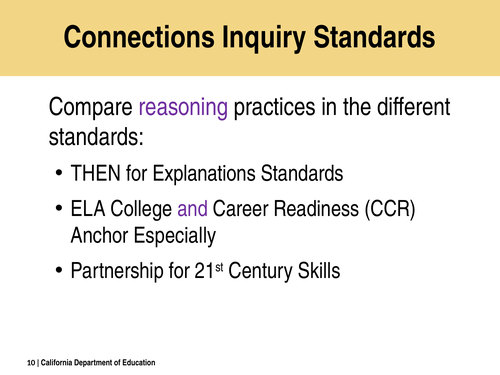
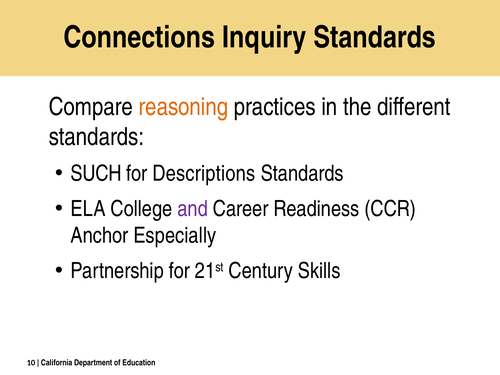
reasoning colour: purple -> orange
THEN: THEN -> SUCH
Explanations: Explanations -> Descriptions
